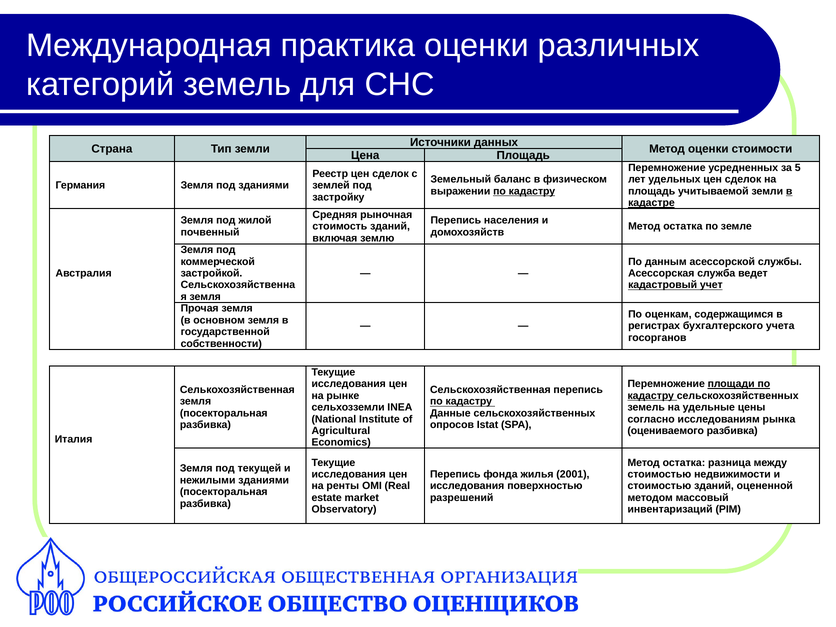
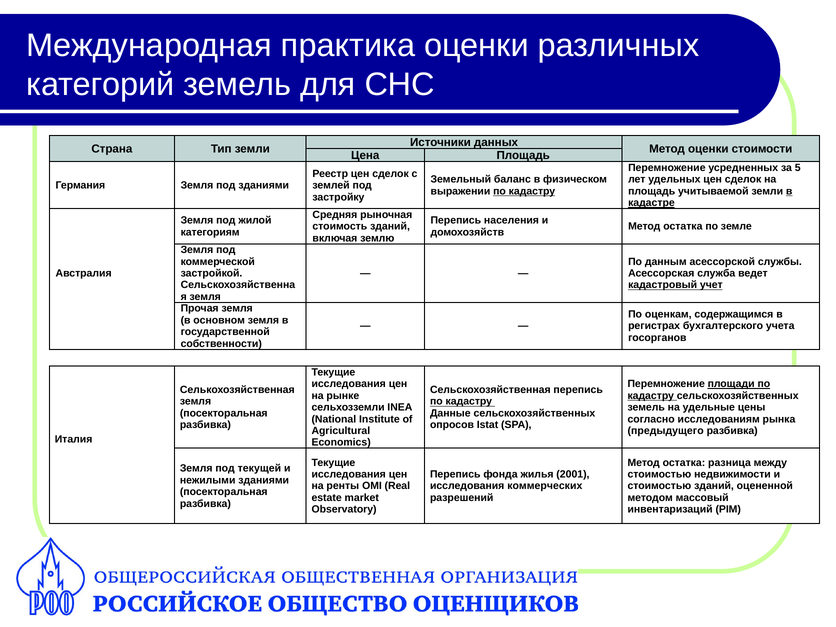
почвенный: почвенный -> категориям
оцениваемого: оцениваемого -> предыдущего
поверхностью: поверхностью -> коммерческих
